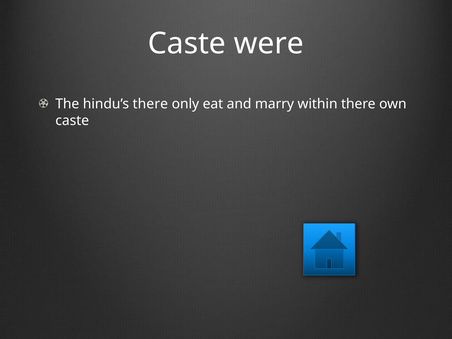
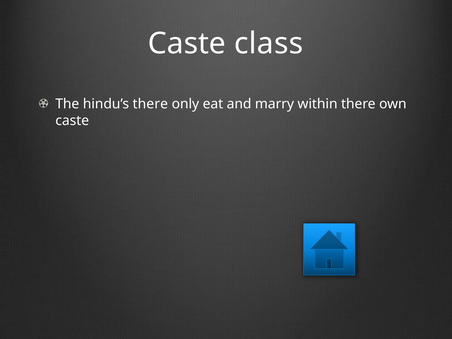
were: were -> class
